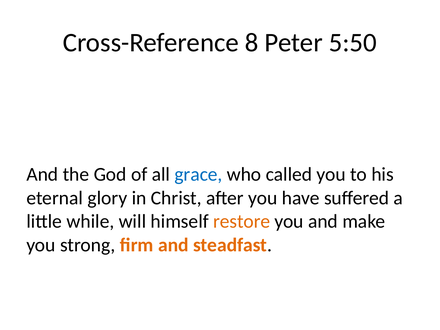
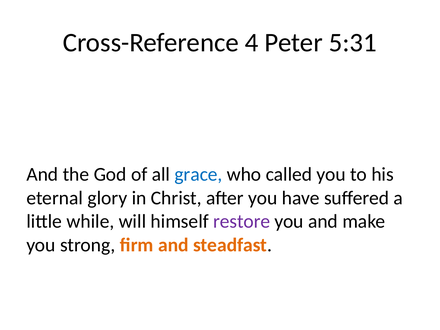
8: 8 -> 4
5:50: 5:50 -> 5:31
restore colour: orange -> purple
